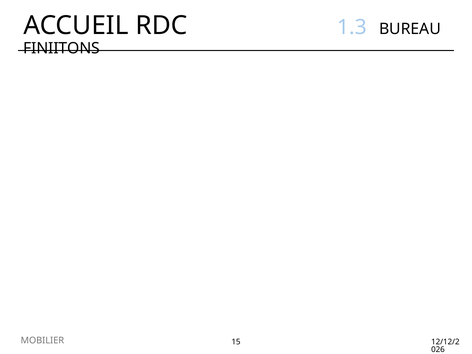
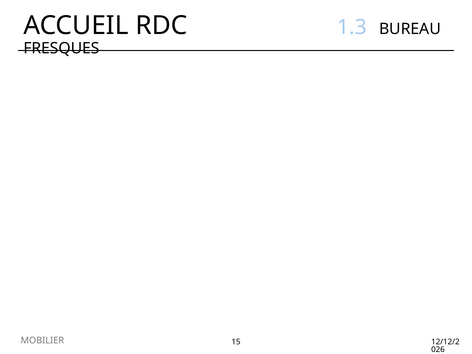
FINIITONS: FINIITONS -> FRESQUES
